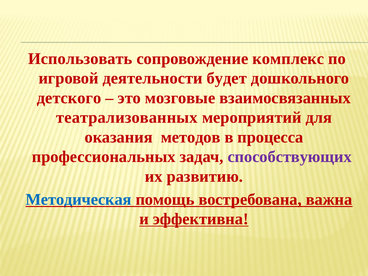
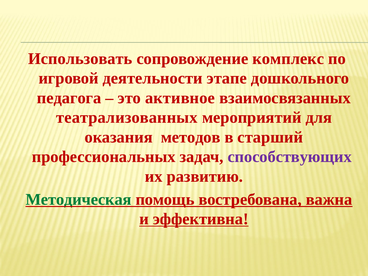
будет: будет -> этапе
детского: детского -> педагога
мозговые: мозговые -> активное
процесса: процесса -> старший
Методическая colour: blue -> green
